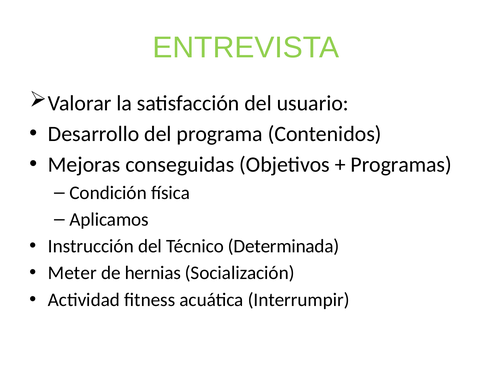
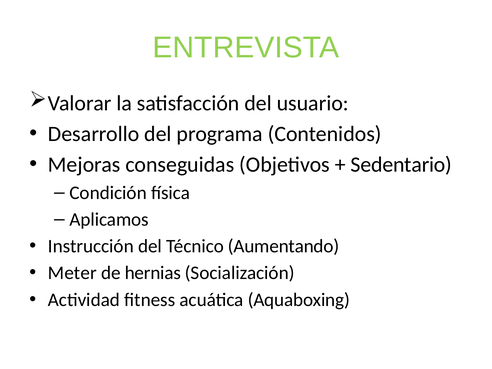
Programas: Programas -> Sedentario
Determinada: Determinada -> Aumentando
Interrumpir: Interrumpir -> Aquaboxing
